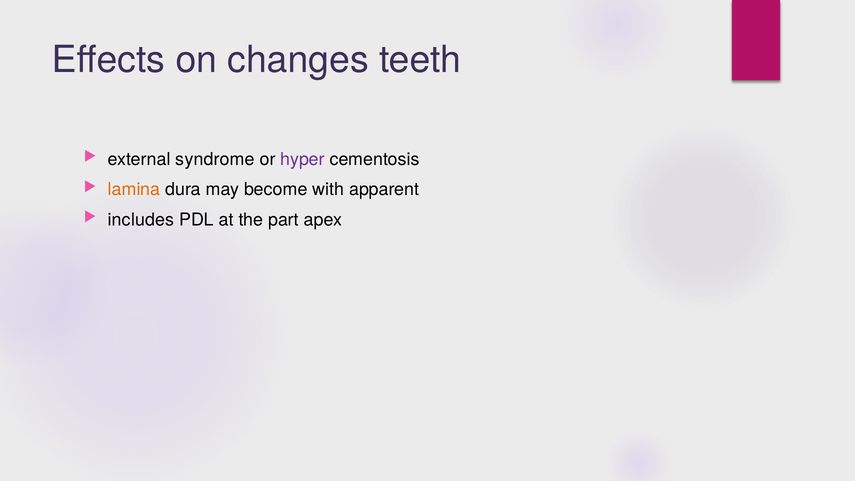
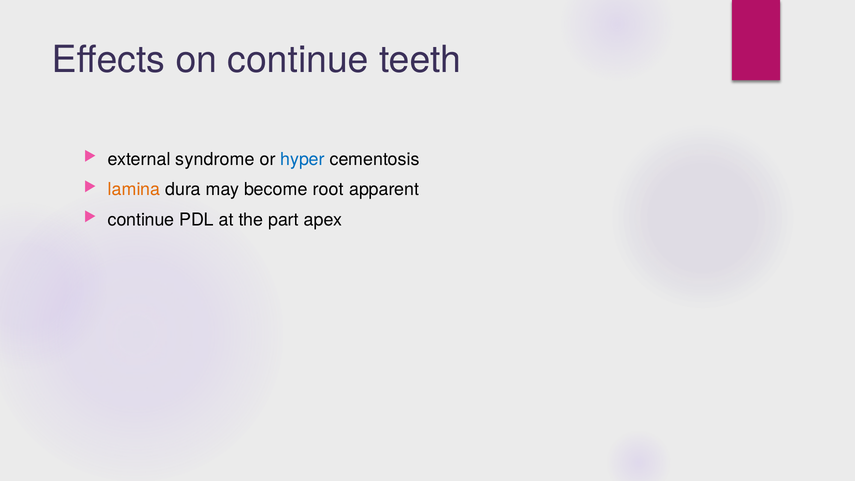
on changes: changes -> continue
hyper colour: purple -> blue
with: with -> root
includes at (141, 220): includes -> continue
